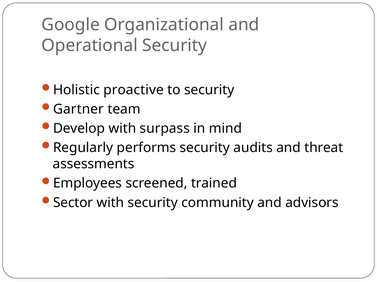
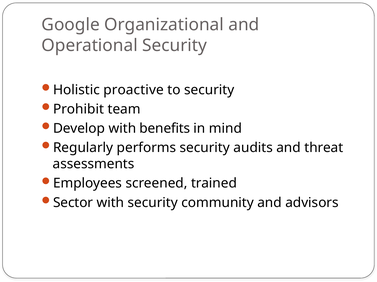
Gartner: Gartner -> Prohibit
surpass: surpass -> benefits
